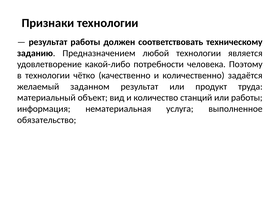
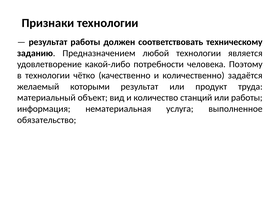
заданном: заданном -> которыми
